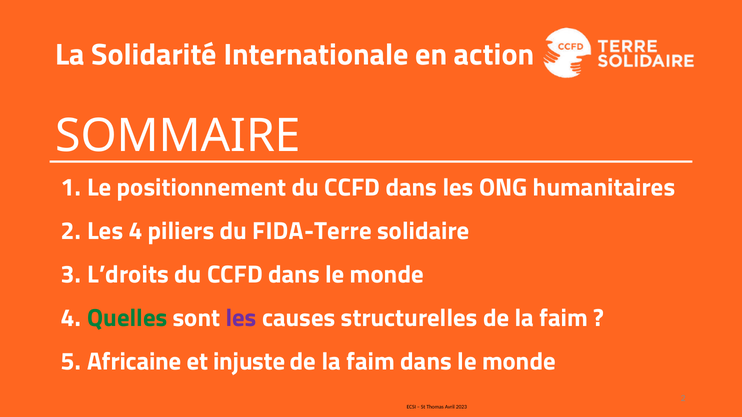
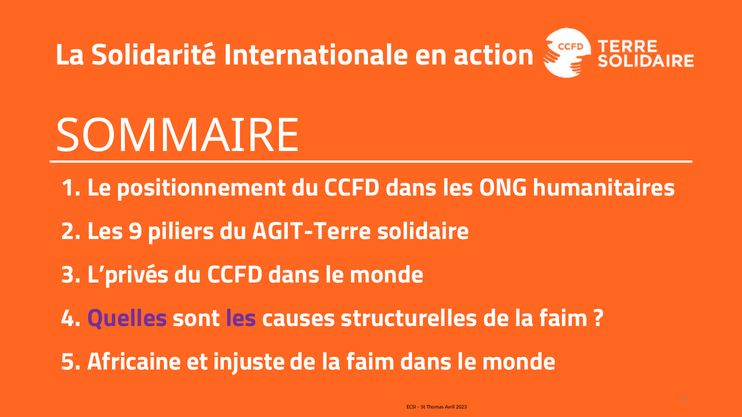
Les 4: 4 -> 9
FIDA-Terre: FIDA-Terre -> AGIT-Terre
L’droits: L’droits -> L’privés
Quelles colour: green -> purple
